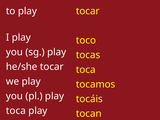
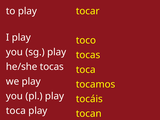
he/she tocar: tocar -> tocas
